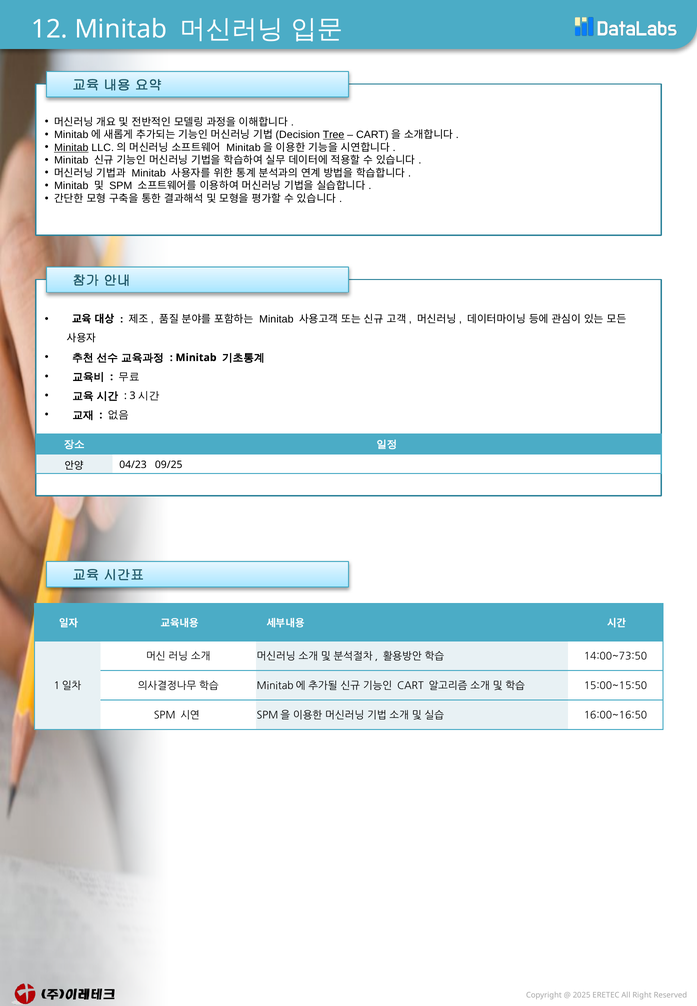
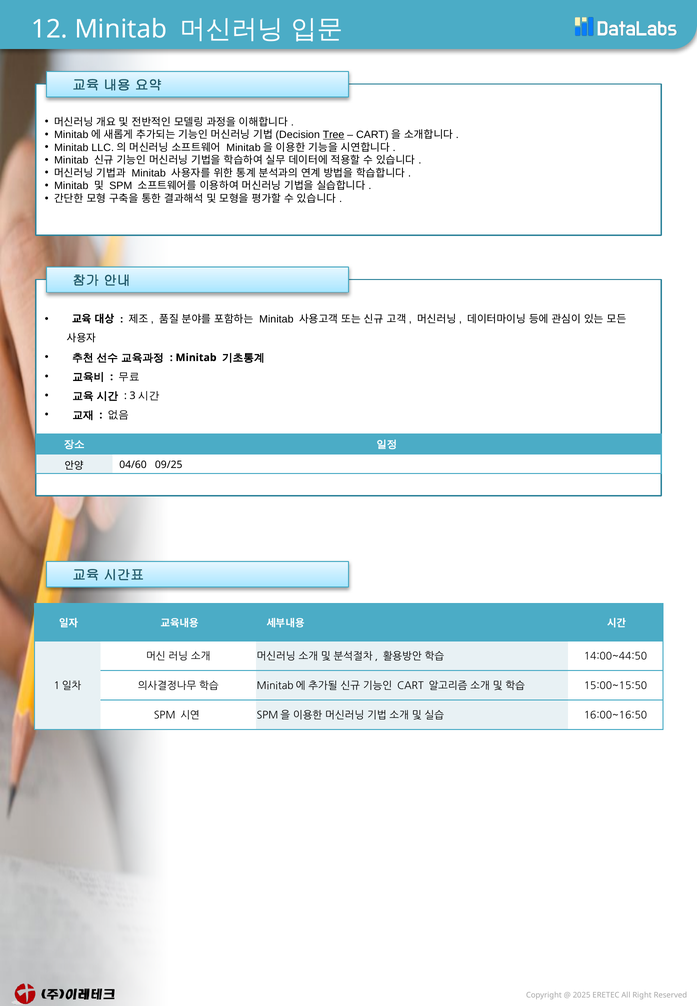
Minitab at (71, 148) underline: present -> none
04/23: 04/23 -> 04/60
14:00~73:50: 14:00~73:50 -> 14:00~44:50
